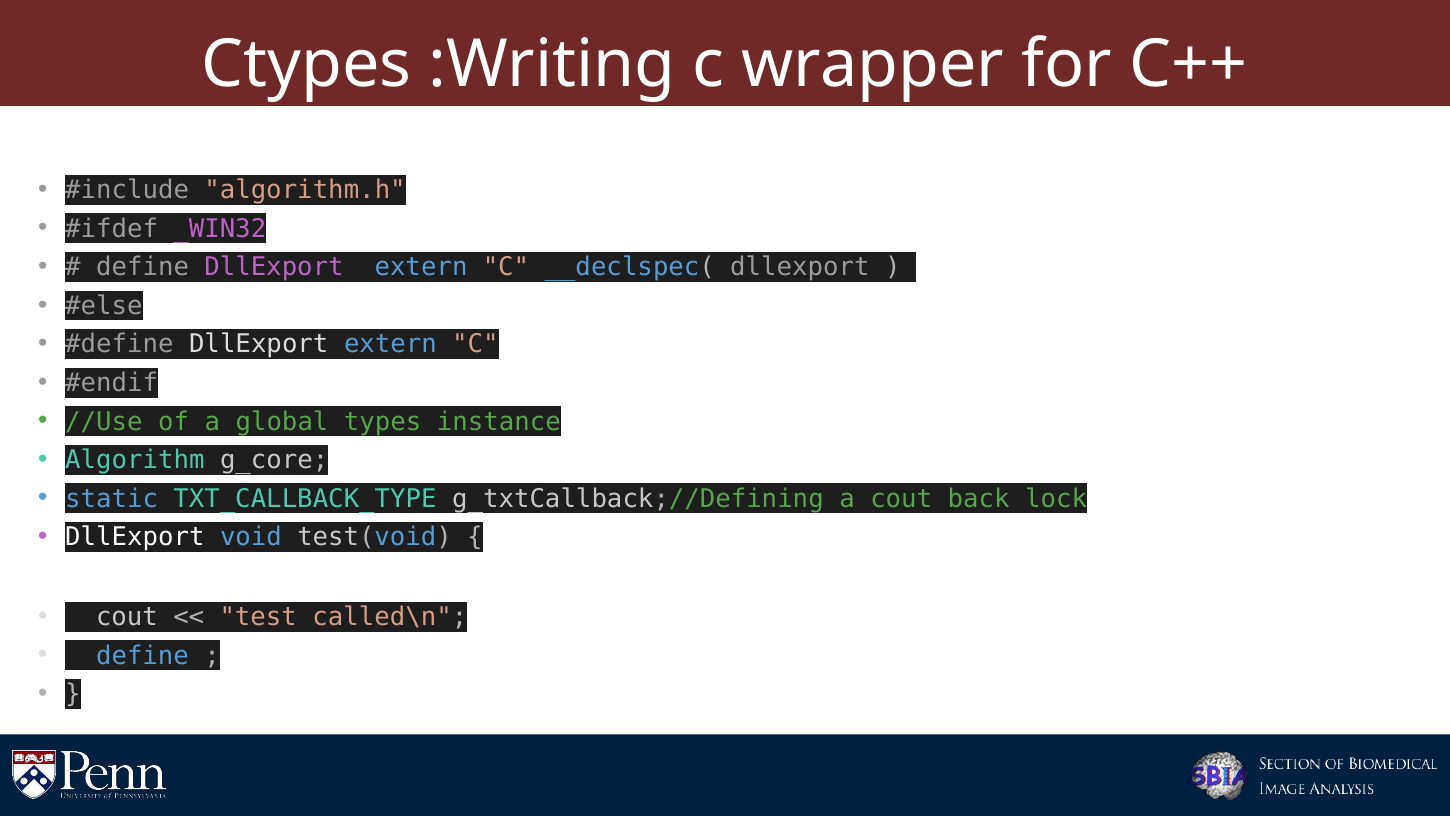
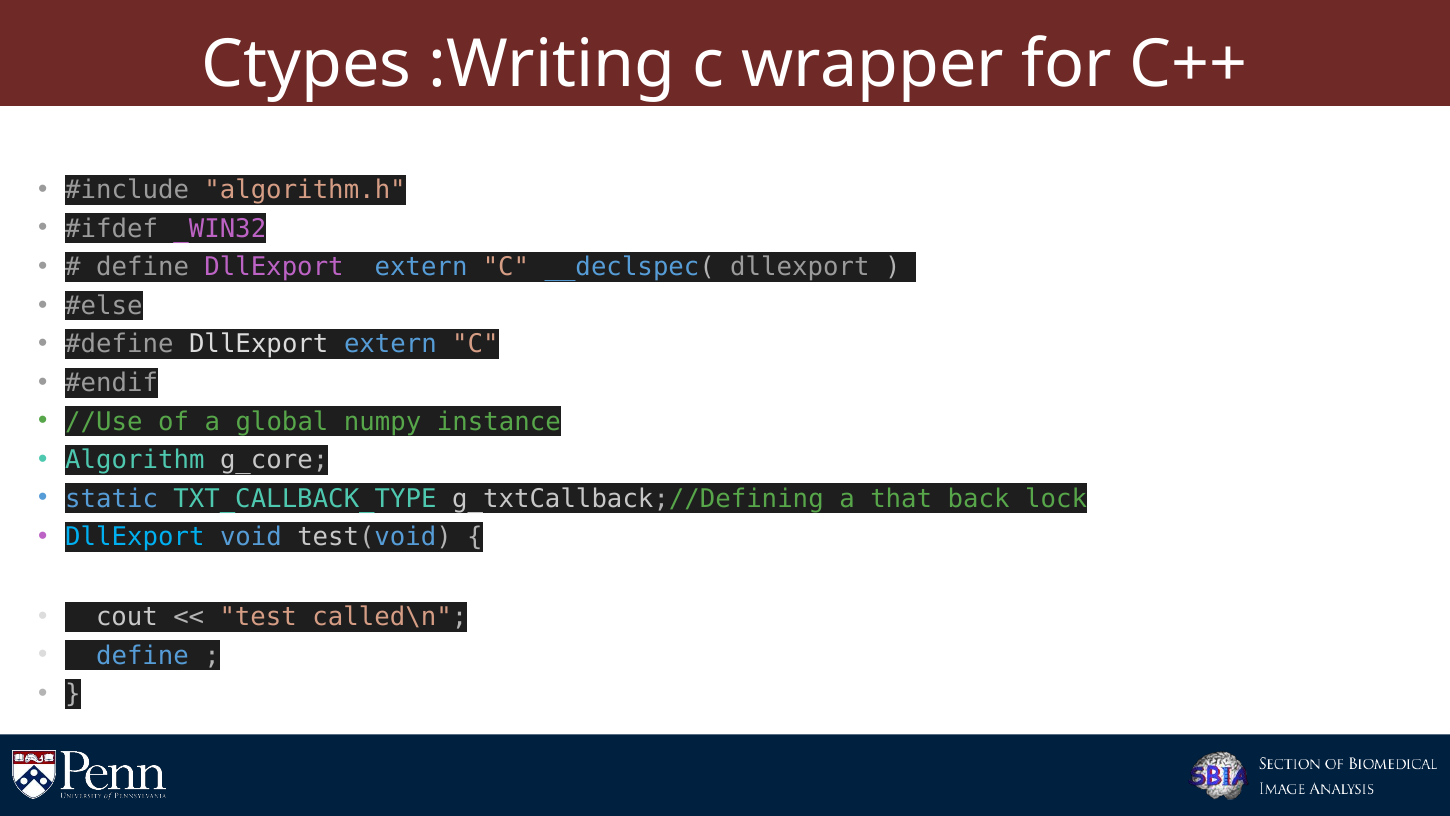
types: types -> numpy
a cout: cout -> that
DllExport at (135, 537) colour: white -> light blue
